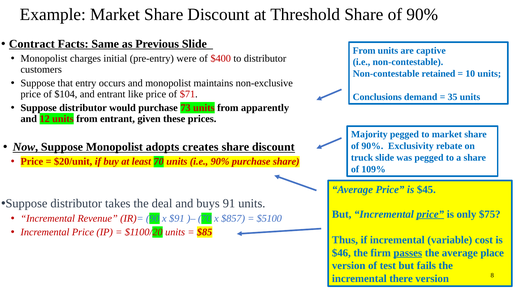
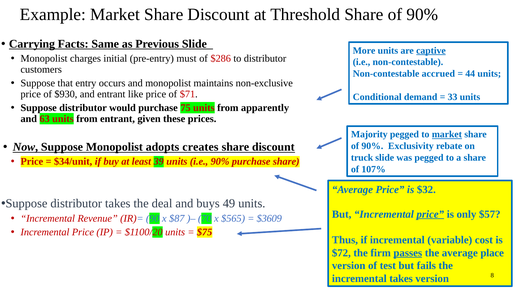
Contract: Contract -> Carrying
From at (364, 51): From -> More
captive underline: none -> present
were: were -> must
$400: $400 -> $286
retained: retained -> accrued
10: 10 -> 44
$104: $104 -> $930
Conclusions: Conclusions -> Conditional
35: 35 -> 33
73: 73 -> 75
12: 12 -> 63
market at (447, 135) underline: none -> present
$20/unit: $20/unit -> $34/unit
least 70: 70 -> 39
109%: 109% -> 107%
$45: $45 -> $32
91: 91 -> 49
$75: $75 -> $57
$91: $91 -> $87
$857: $857 -> $565
$5100: $5100 -> $3609
$85: $85 -> $75
$46: $46 -> $72
incremental there: there -> takes
